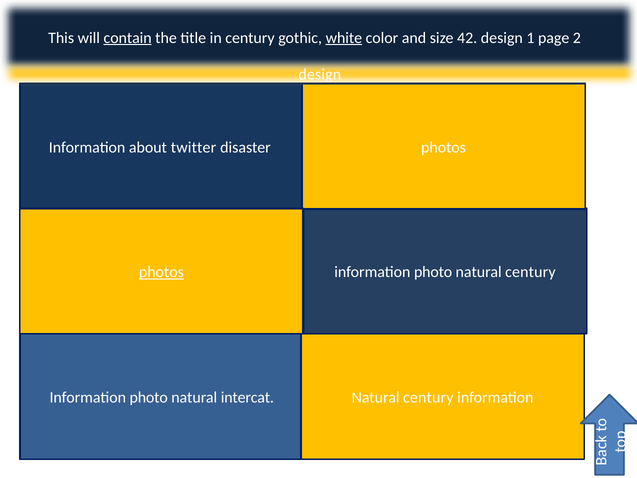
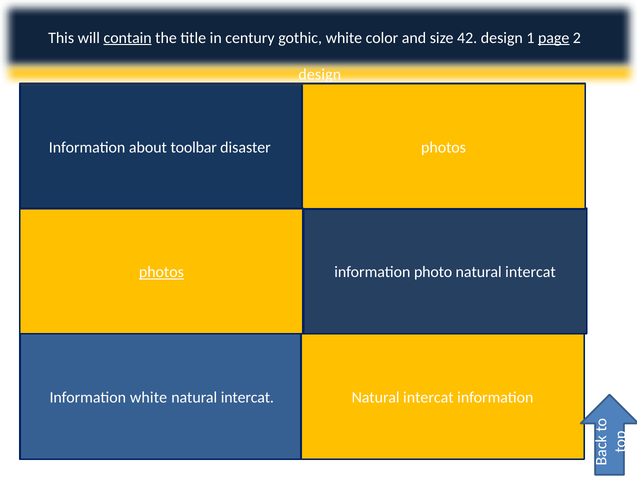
white at (344, 38) underline: present -> none
page underline: none -> present
twitter: twitter -> toolbar
century at (530, 272): century -> intercat
photo at (149, 397): photo -> white
century at (428, 397): century -> intercat
